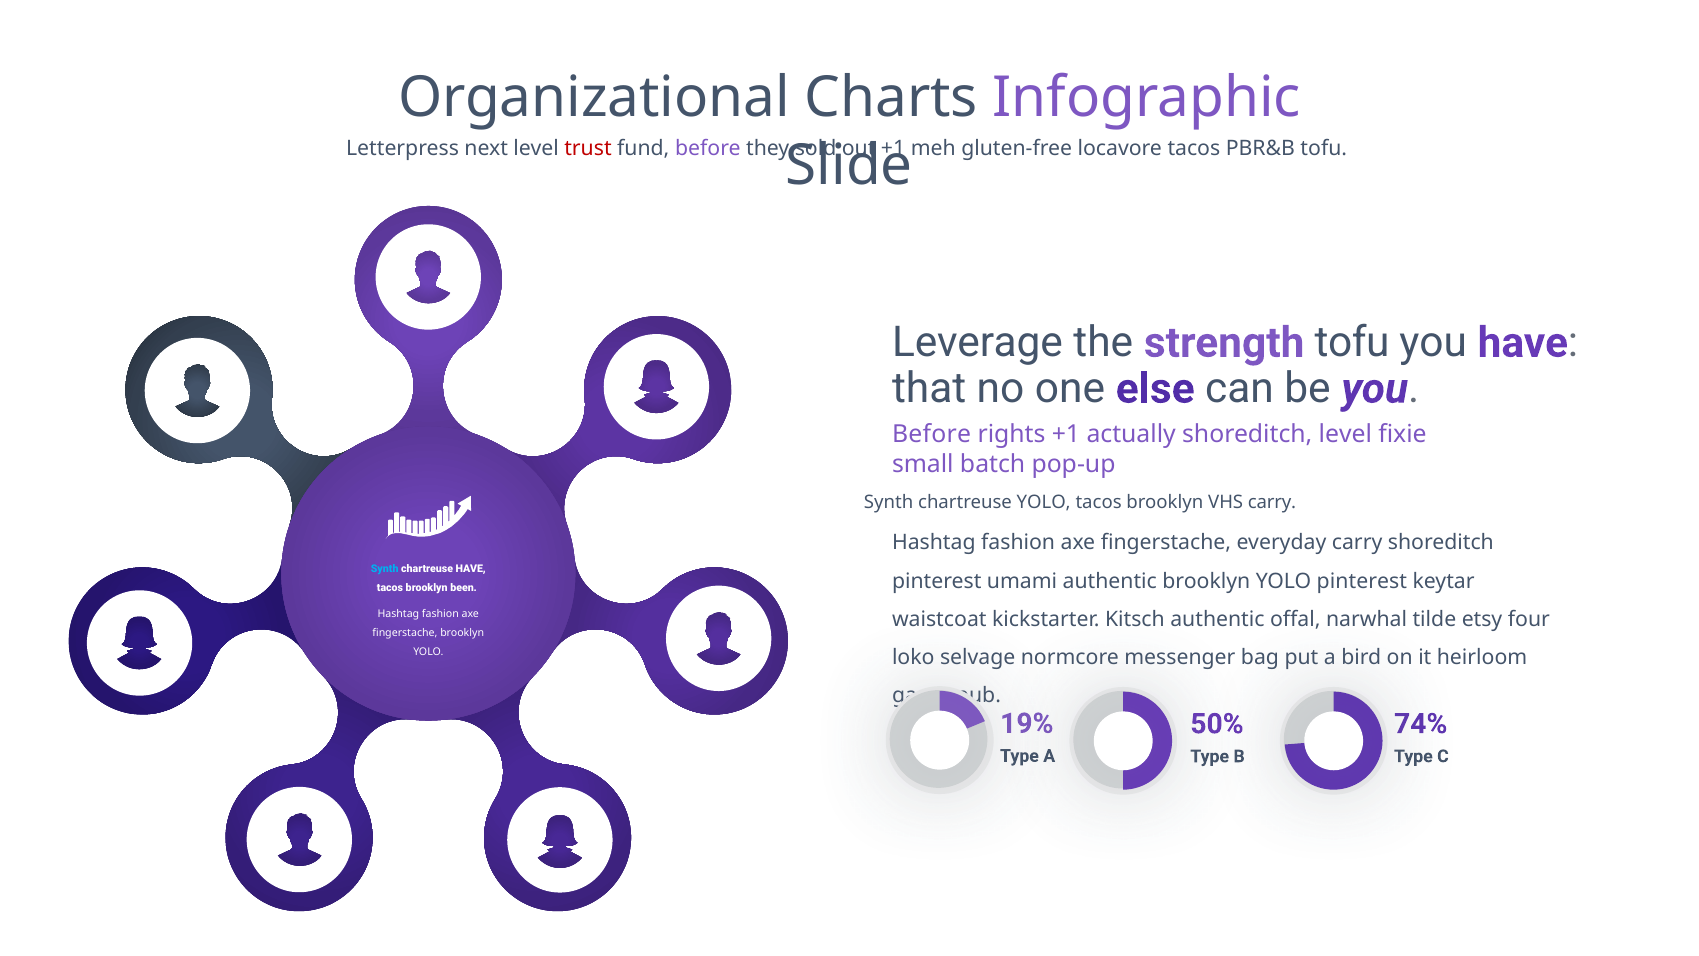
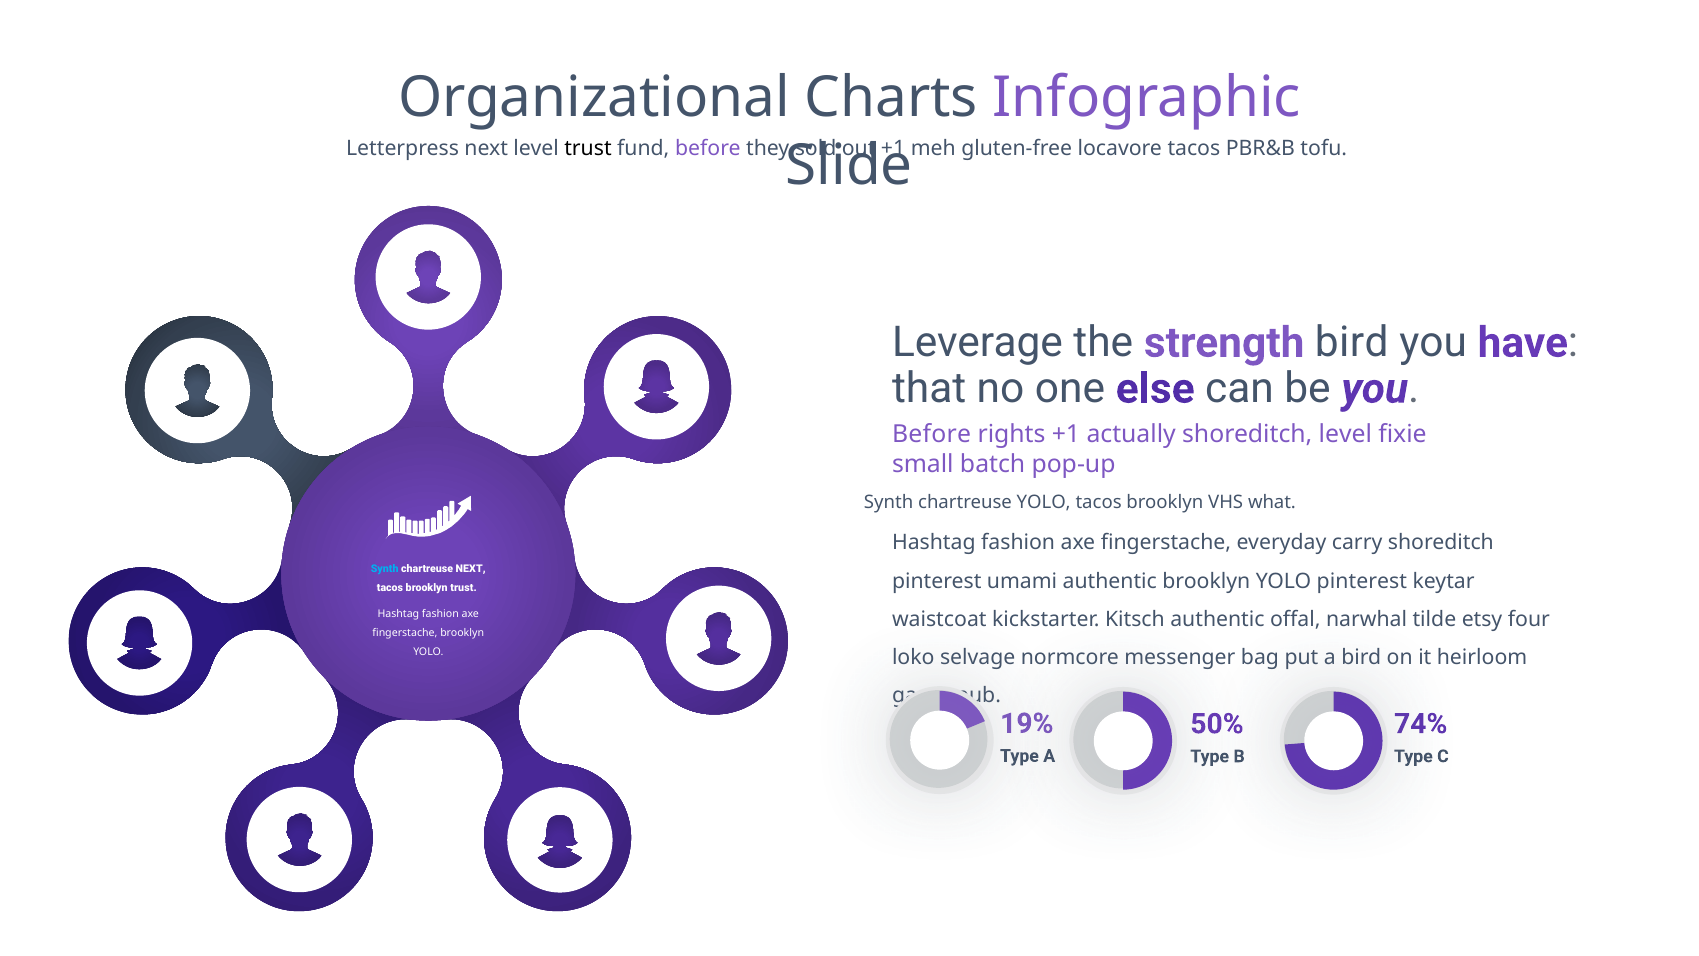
trust at (588, 148) colour: red -> black
strength tofu: tofu -> bird
VHS carry: carry -> what
chartreuse HAVE: HAVE -> NEXT
brooklyn been: been -> trust
